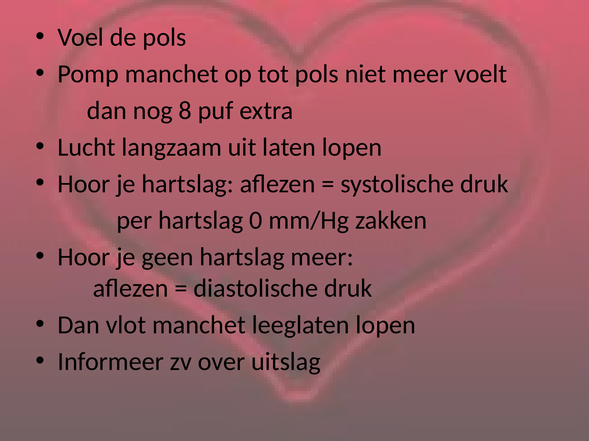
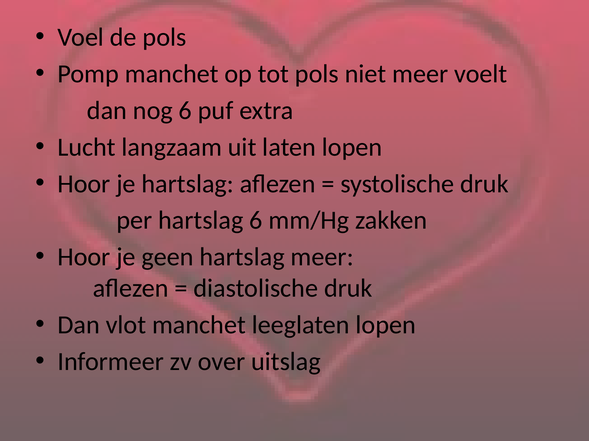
nog 8: 8 -> 6
hartslag 0: 0 -> 6
